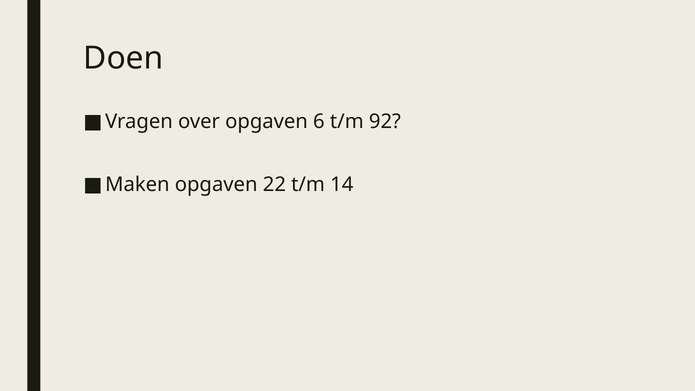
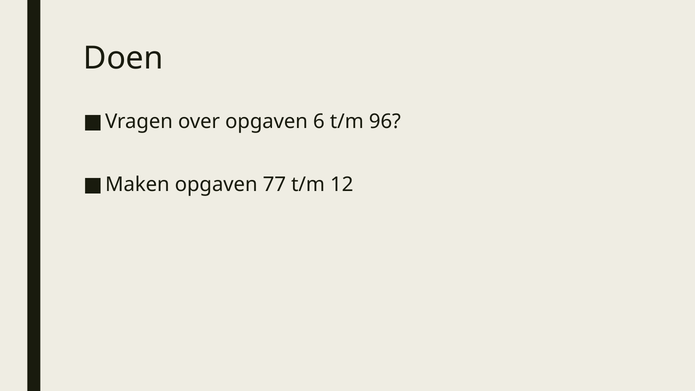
92: 92 -> 96
22: 22 -> 77
14: 14 -> 12
